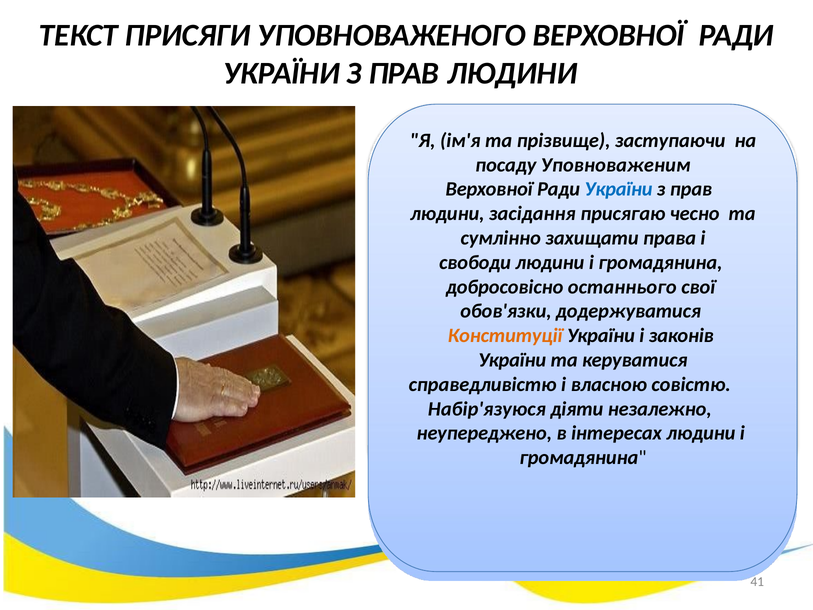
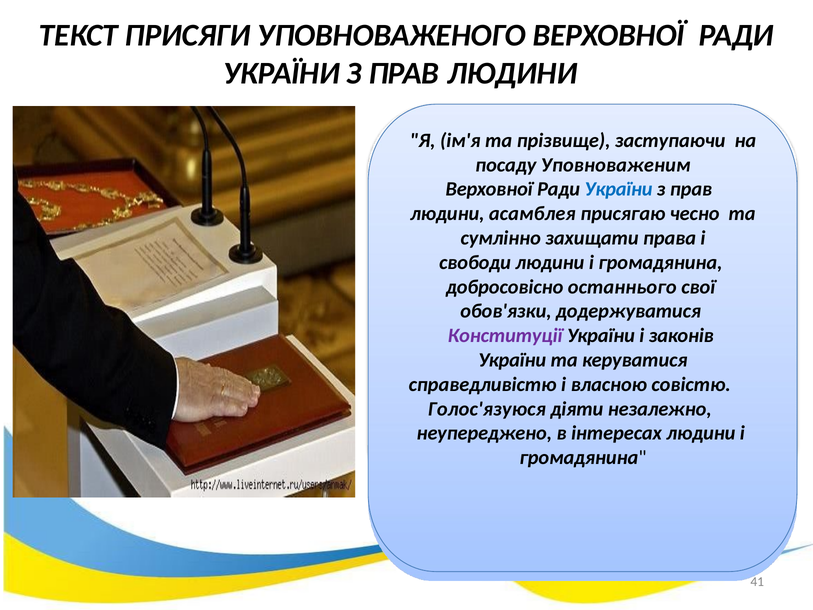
засідання: засідання -> асамблея
Конституції colour: orange -> purple
Набір'язуюся: Набір'язуюся -> Голос'язуюся
